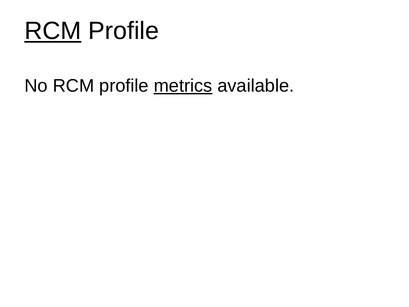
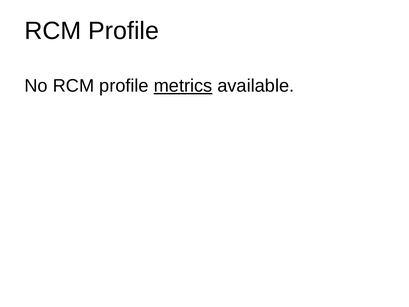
RCM at (53, 31) underline: present -> none
